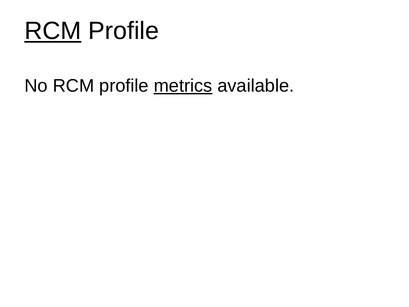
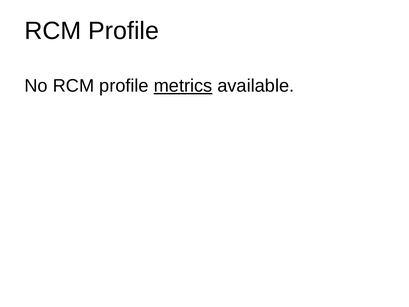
RCM at (53, 31) underline: present -> none
